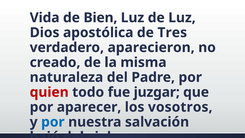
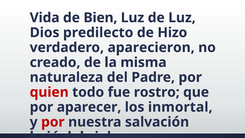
apostólica: apostólica -> predilecto
Tres: Tres -> Hizo
juzgar: juzgar -> rostro
vosotros: vosotros -> inmortal
por at (53, 122) colour: blue -> red
